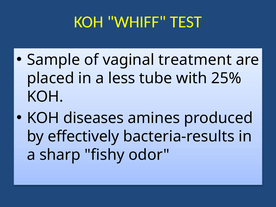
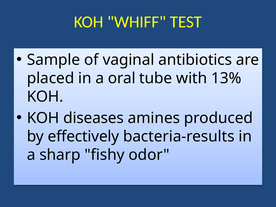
treatment: treatment -> antibiotics
less: less -> oral
25%: 25% -> 13%
